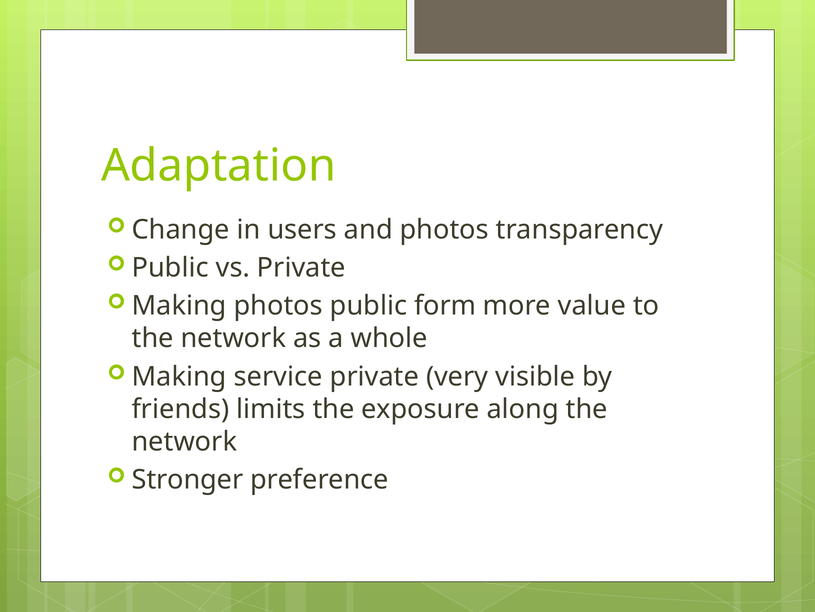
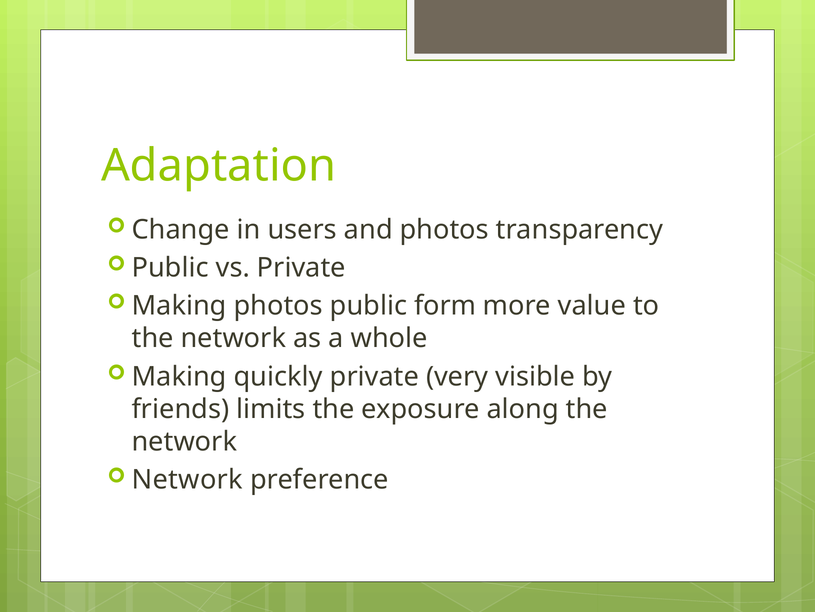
service: service -> quickly
Stronger at (188, 479): Stronger -> Network
